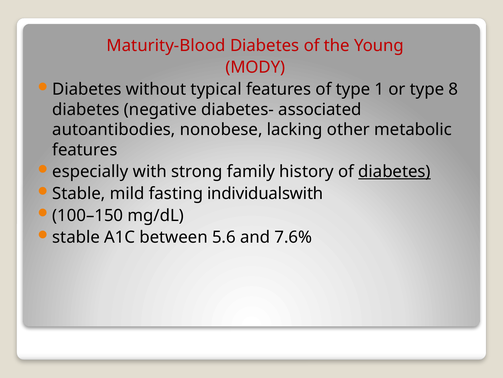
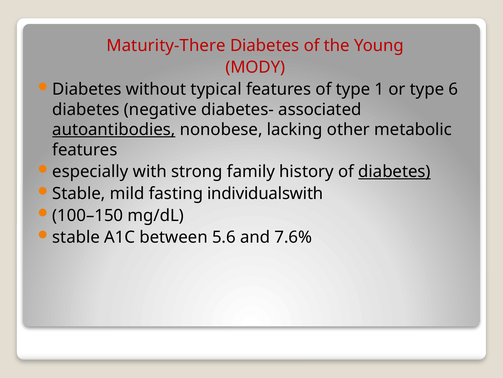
Maturity-Blood: Maturity-Blood -> Maturity-There
8: 8 -> 6
autoantibodies underline: none -> present
